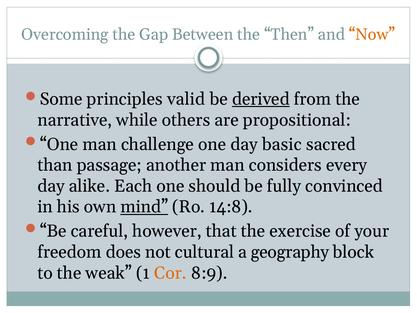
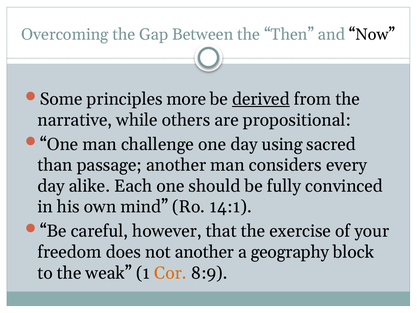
Now colour: orange -> black
valid: valid -> more
basic: basic -> using
mind underline: present -> none
14:8: 14:8 -> 14:1
not cultural: cultural -> another
